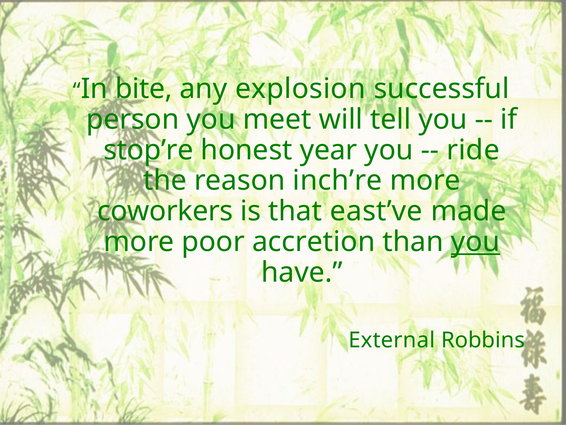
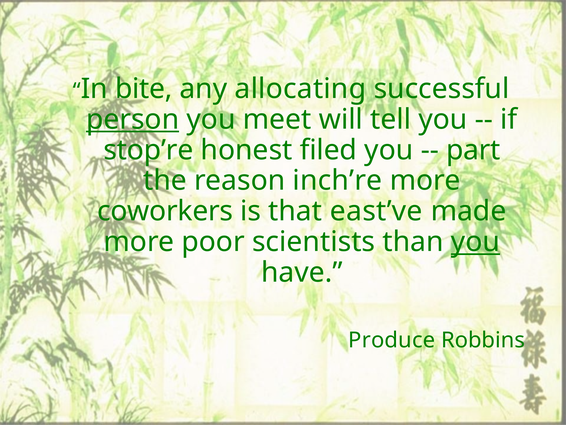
explosion: explosion -> allocating
person underline: none -> present
year: year -> filed
ride: ride -> part
accretion: accretion -> scientists
External: External -> Produce
